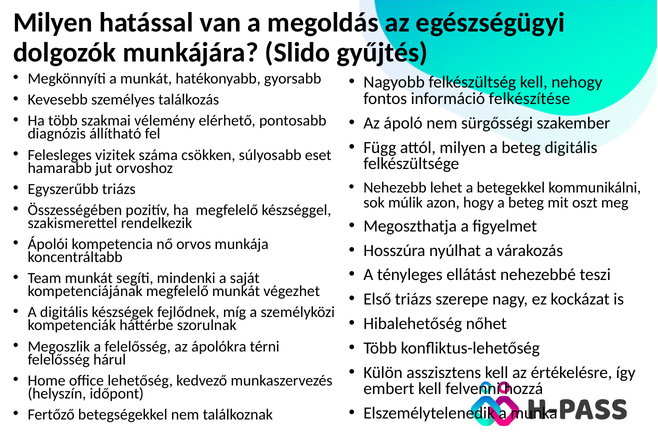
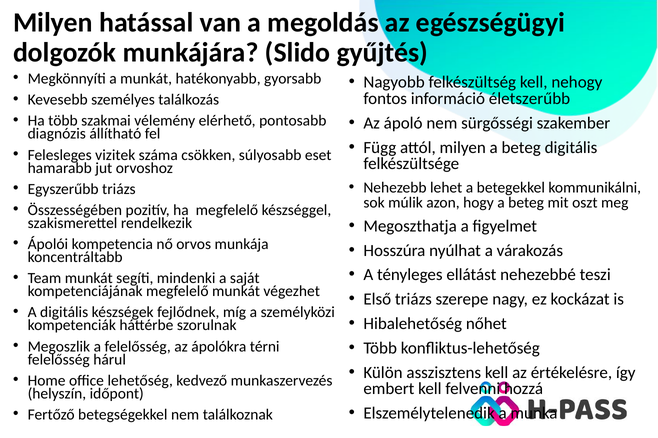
felkészítése: felkészítése -> életszerűbb
